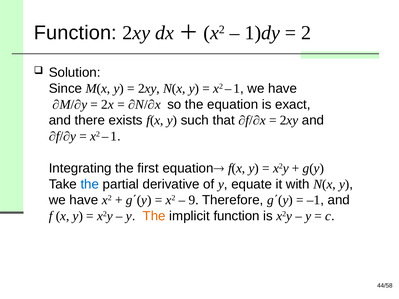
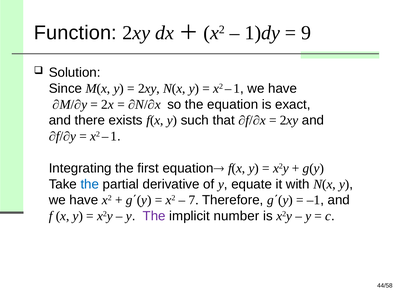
2: 2 -> 9
9: 9 -> 7
The at (154, 216) colour: orange -> purple
implicit function: function -> number
